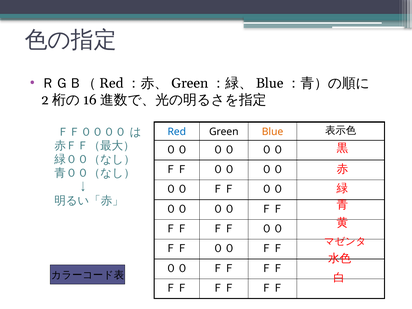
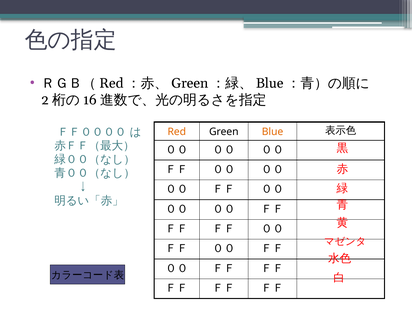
Red at (177, 132) colour: blue -> orange
